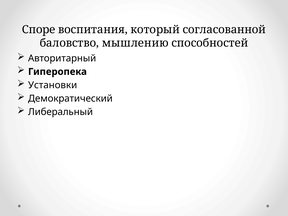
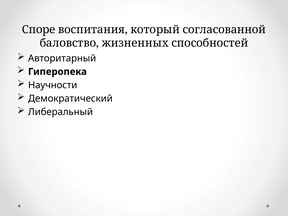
мышлению: мышлению -> жизненных
Установки: Установки -> Научности
